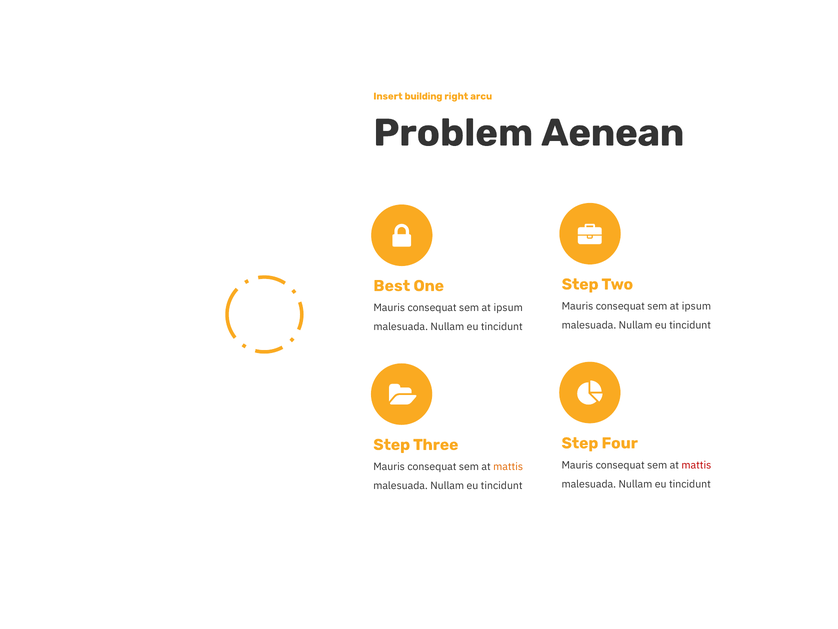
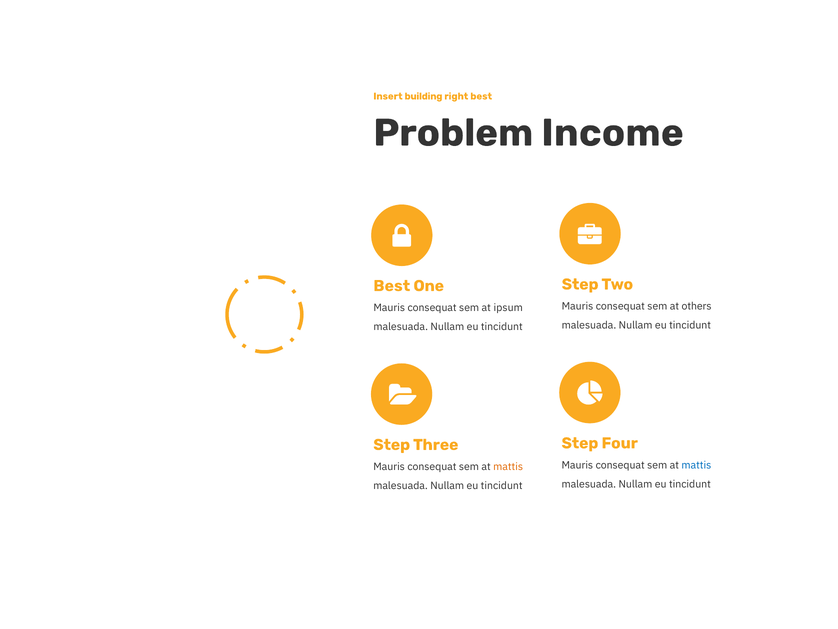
right arcu: arcu -> best
Aenean: Aenean -> Income
ipsum at (696, 306): ipsum -> others
mattis at (696, 465) colour: red -> blue
